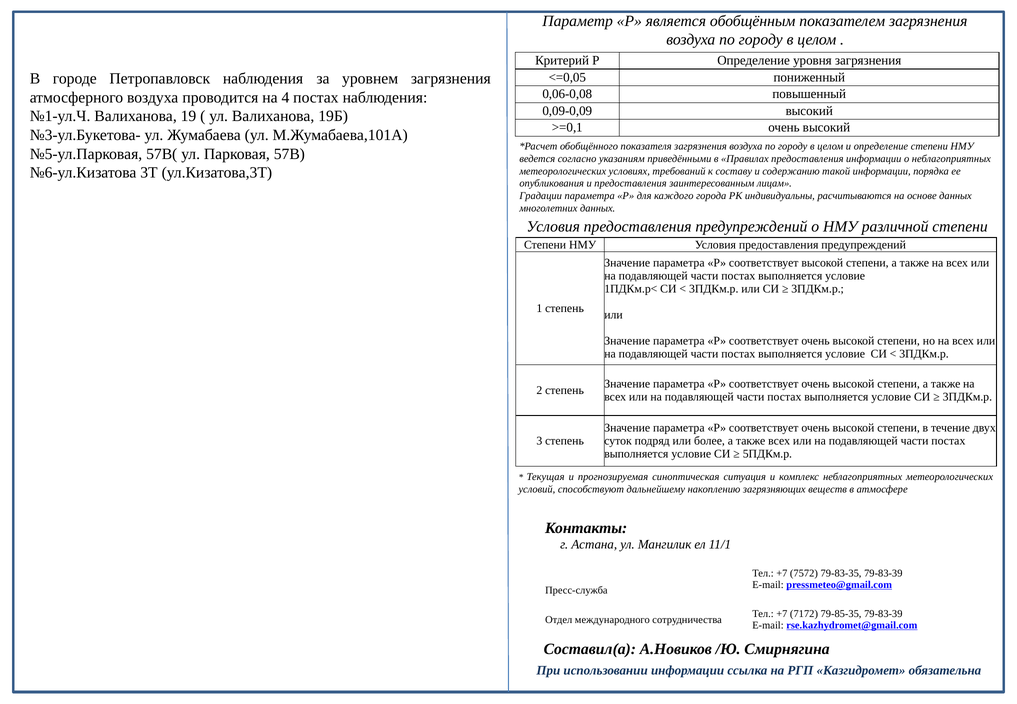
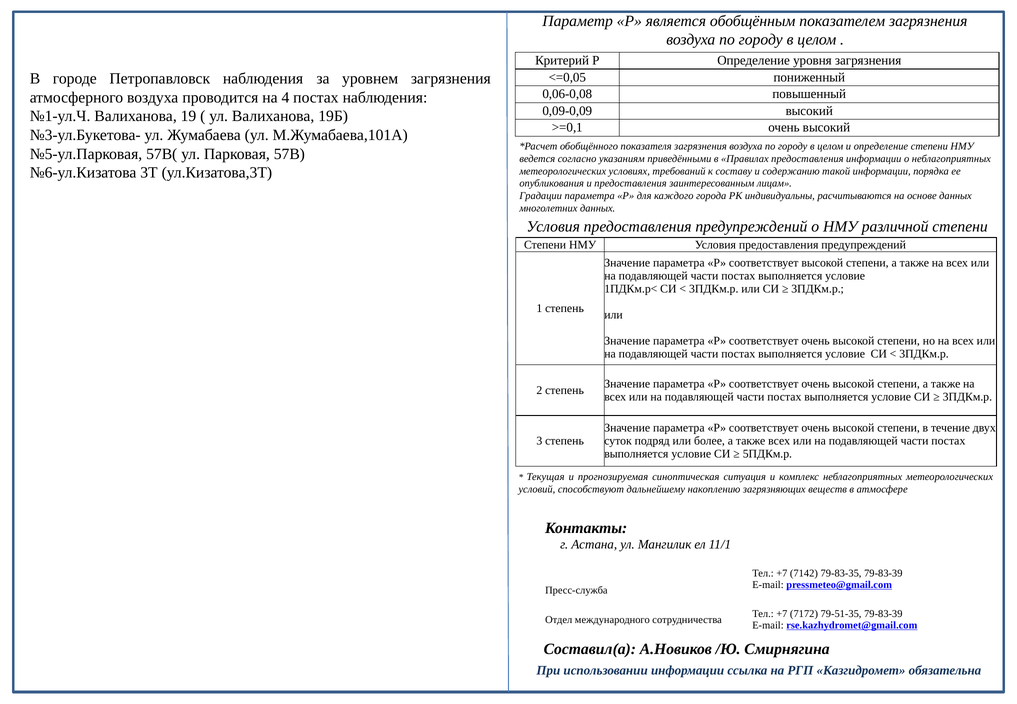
7572: 7572 -> 7142
79-85-35: 79-85-35 -> 79-51-35
